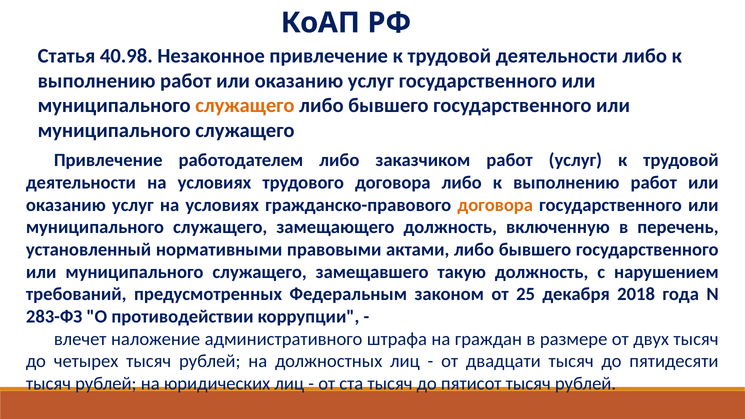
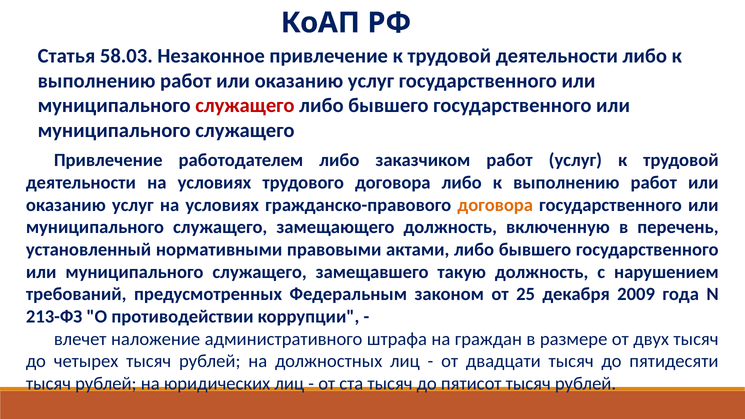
40.98: 40.98 -> 58.03
служащего at (245, 106) colour: orange -> red
2018: 2018 -> 2009
283-ФЗ: 283-ФЗ -> 213-ФЗ
